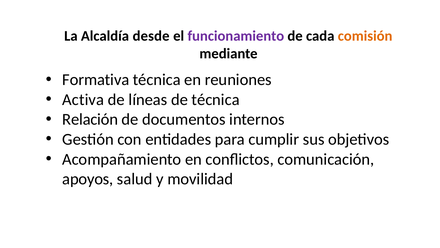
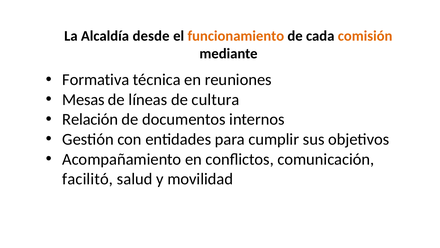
funcionamiento colour: purple -> orange
Activa: Activa -> Mesas
de técnica: técnica -> cultura
apoyos: apoyos -> facilitó
